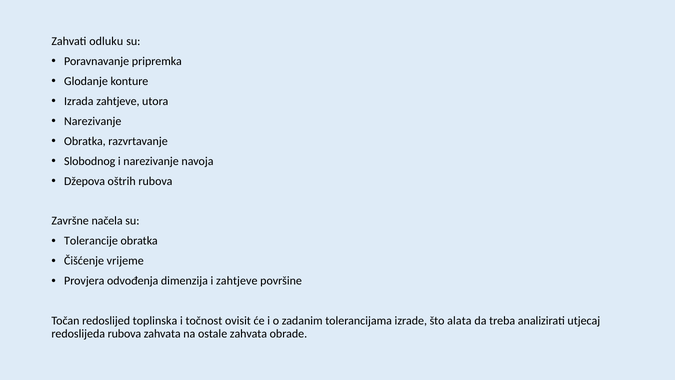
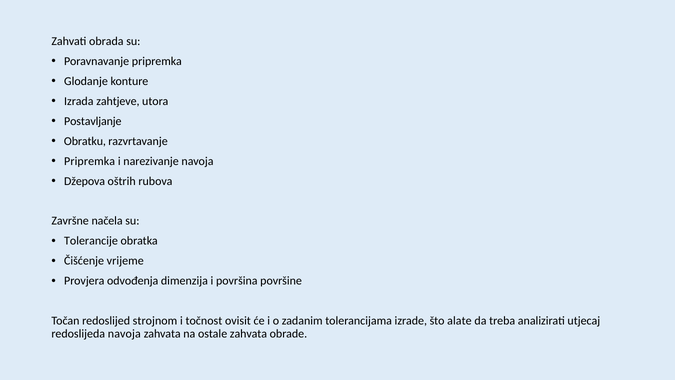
odluku: odluku -> obrada
Narezivanje at (93, 121): Narezivanje -> Postavljanje
Obratka at (85, 141): Obratka -> Obratku
Slobodnog at (90, 161): Slobodnog -> Pripremka
i zahtjeve: zahtjeve -> površina
toplinska: toplinska -> strojnom
alata: alata -> alate
redoslijeda rubova: rubova -> navoja
